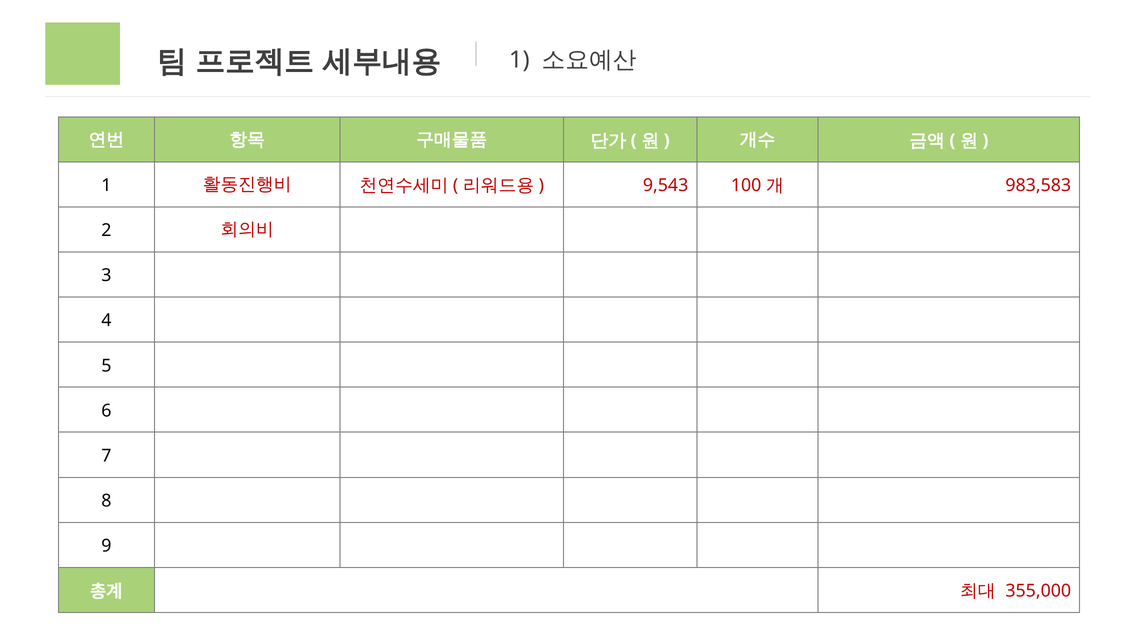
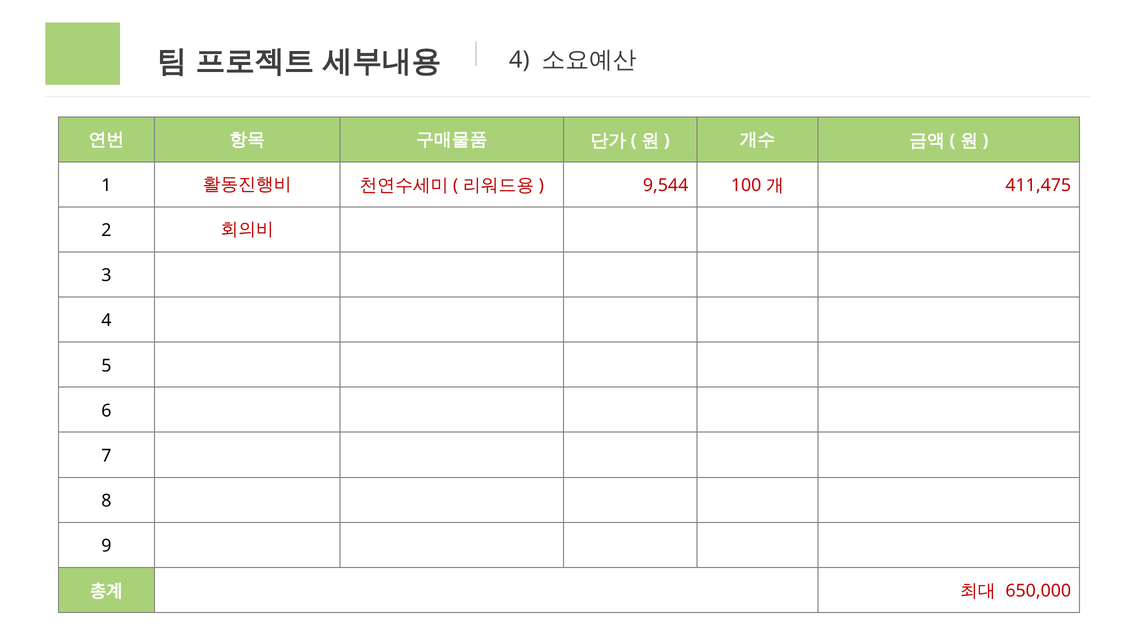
1 at (519, 60): 1 -> 4
9,543: 9,543 -> 9,544
983,583: 983,583 -> 411,475
355,000: 355,000 -> 650,000
